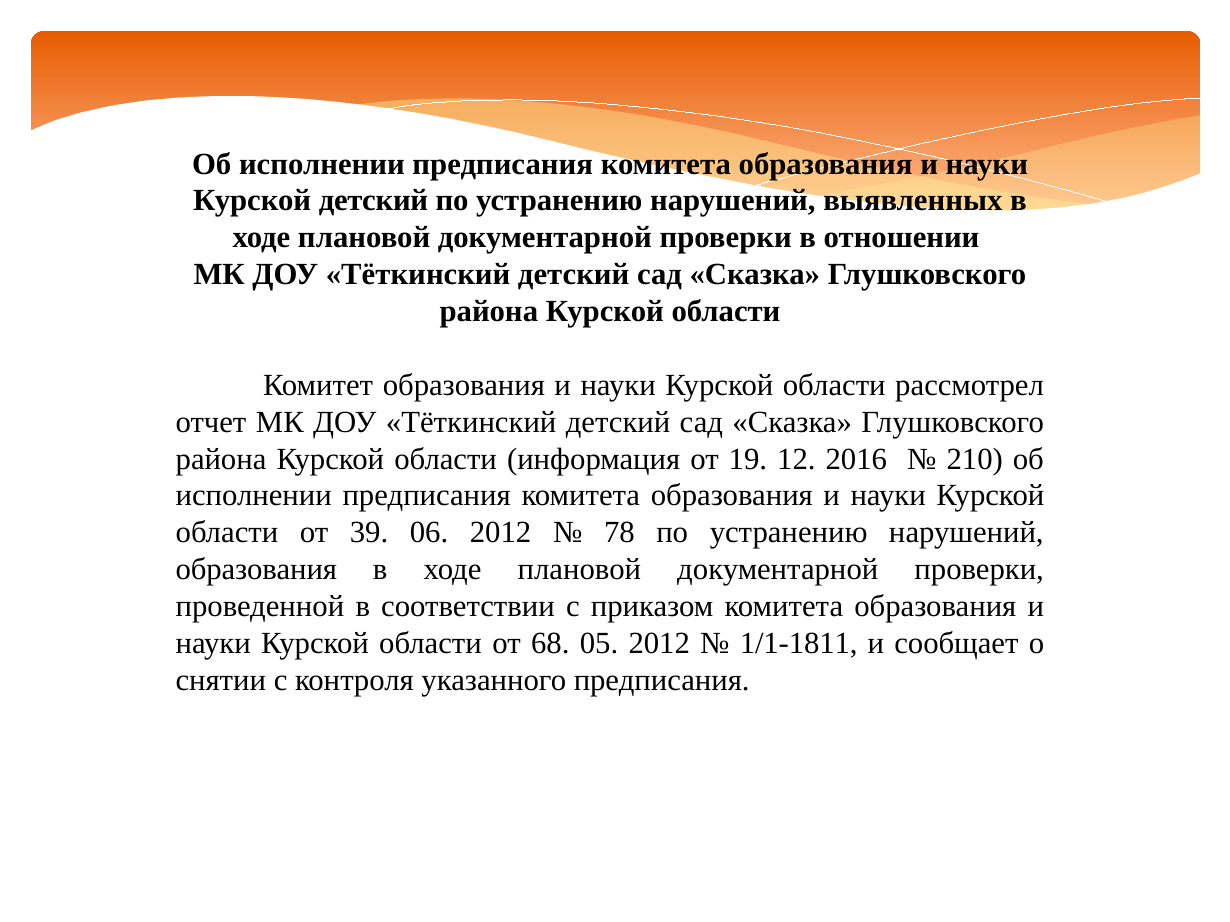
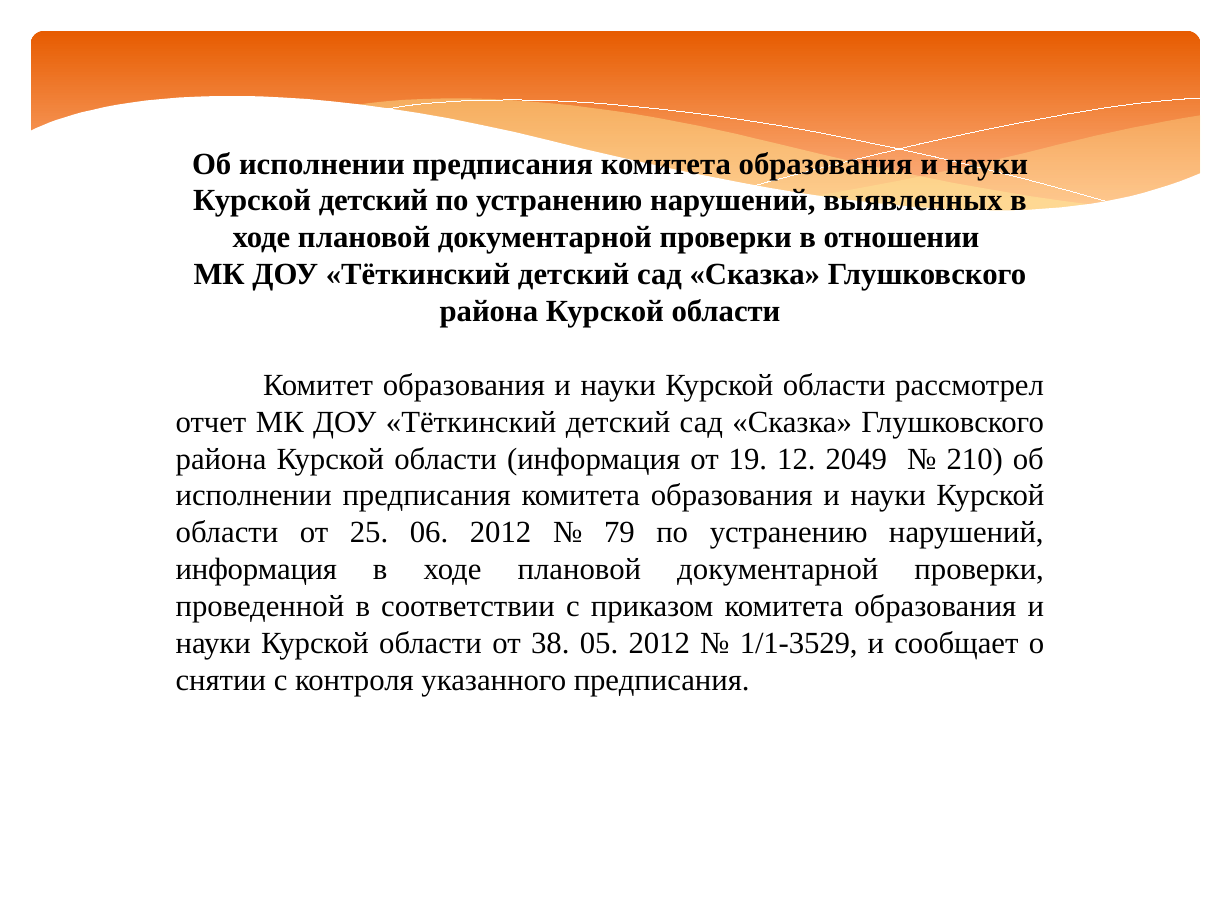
2016: 2016 -> 2049
39: 39 -> 25
78: 78 -> 79
образования at (256, 570): образования -> информация
68: 68 -> 38
1/1-1811: 1/1-1811 -> 1/1-3529
